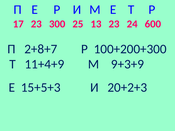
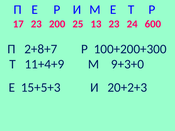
300: 300 -> 200
9+3+9: 9+3+9 -> 9+3+0
